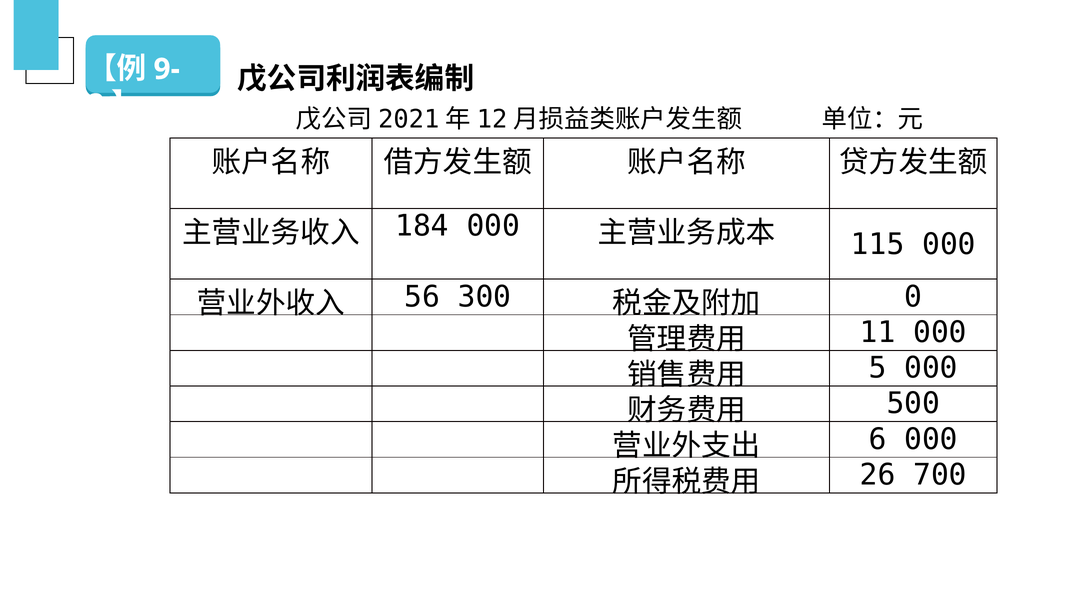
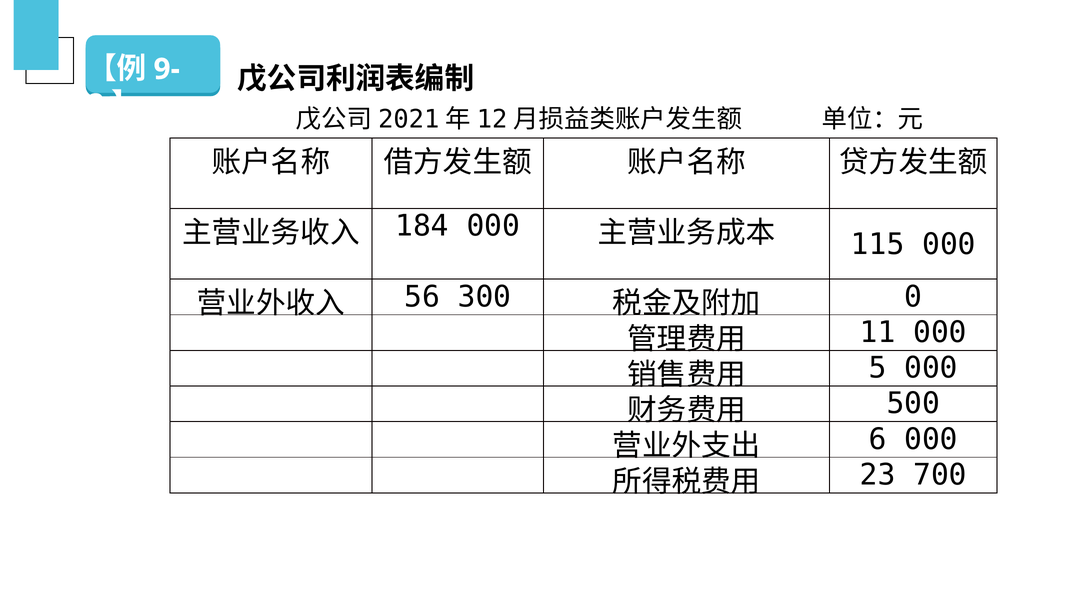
26: 26 -> 23
